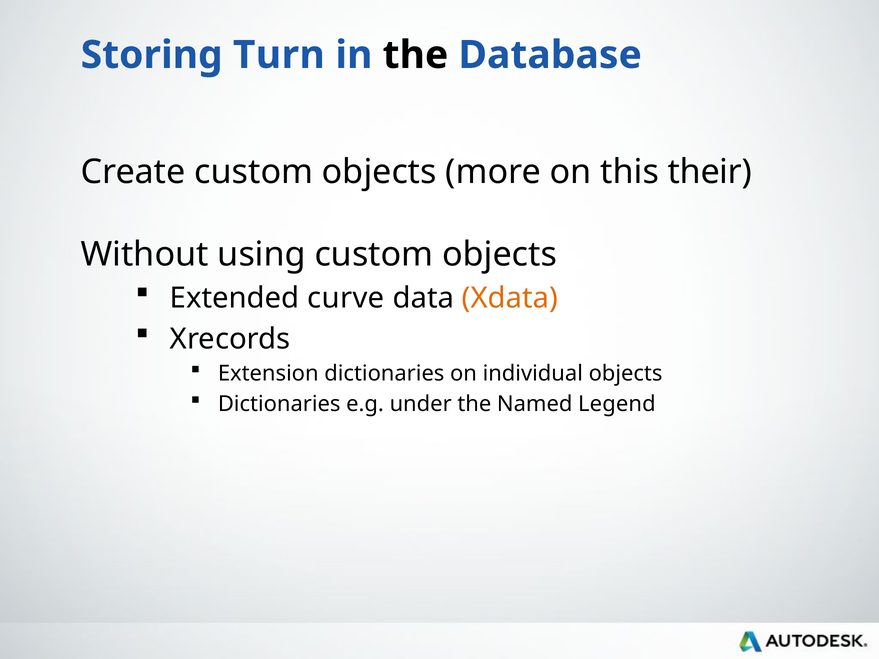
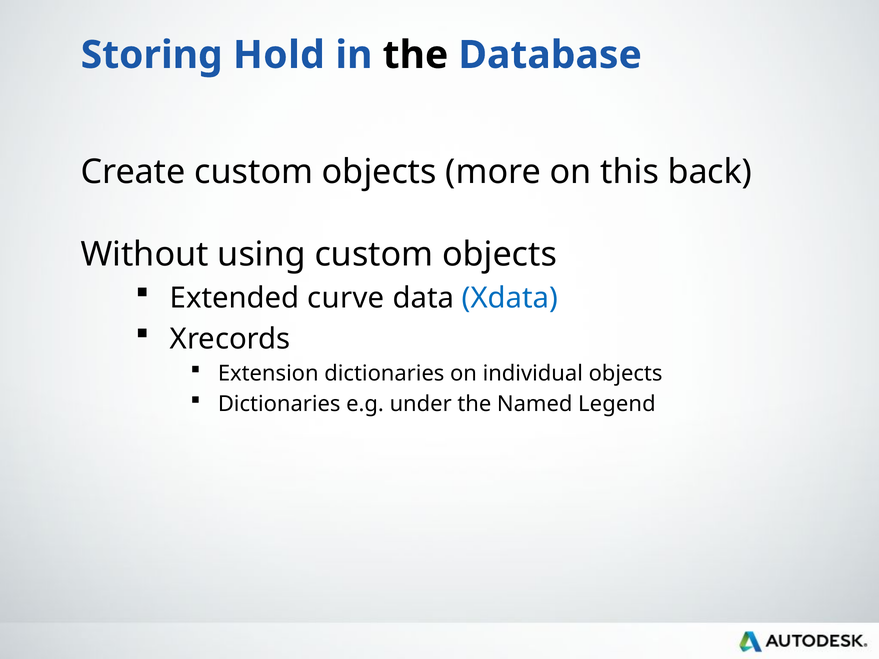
Turn: Turn -> Hold
their: their -> back
Xdata colour: orange -> blue
